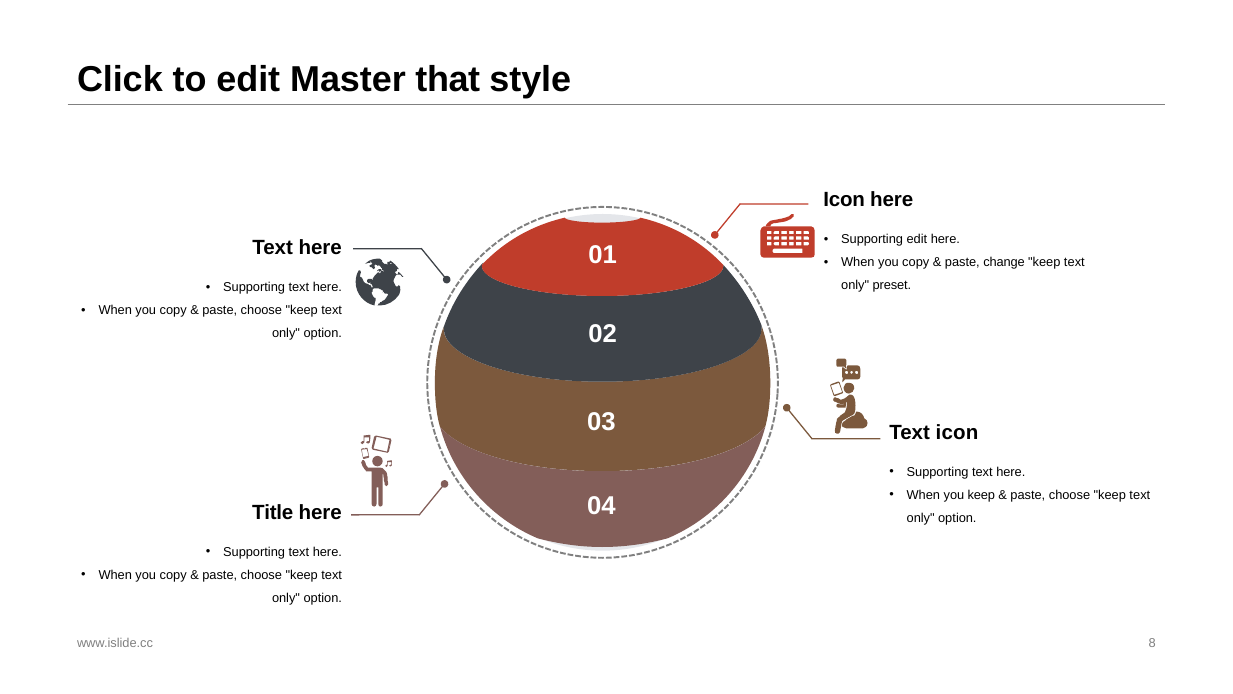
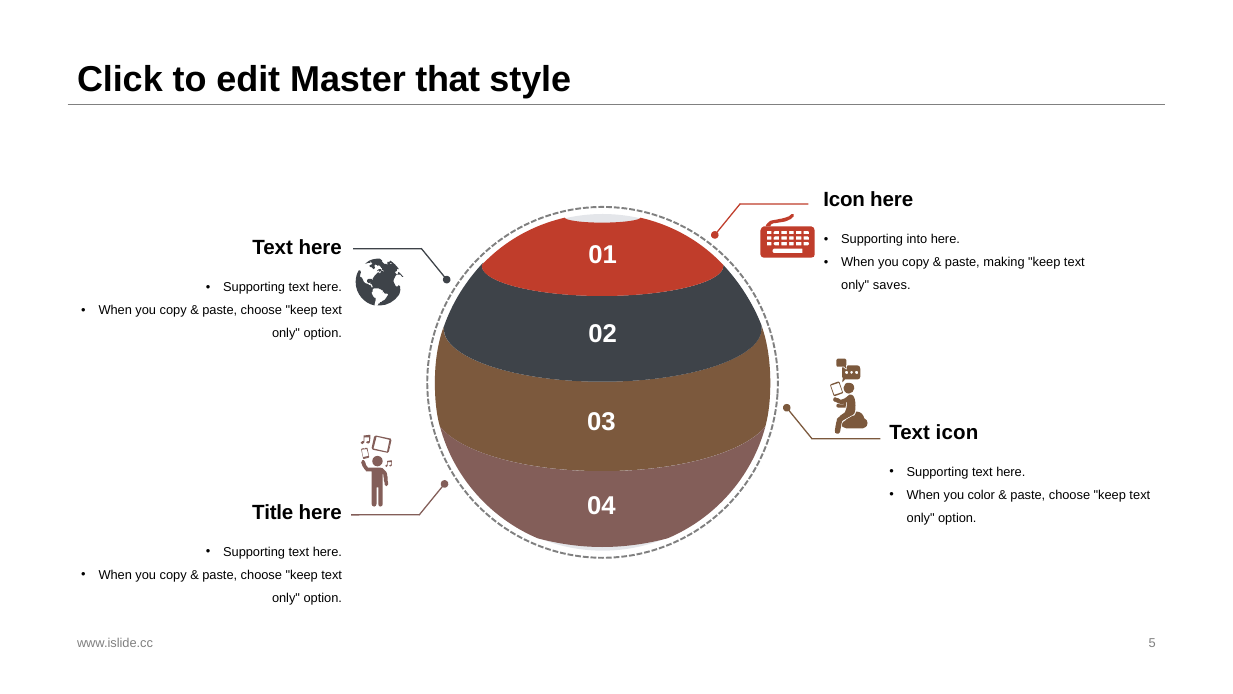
Supporting edit: edit -> into
change: change -> making
preset: preset -> saves
you keep: keep -> color
8: 8 -> 5
